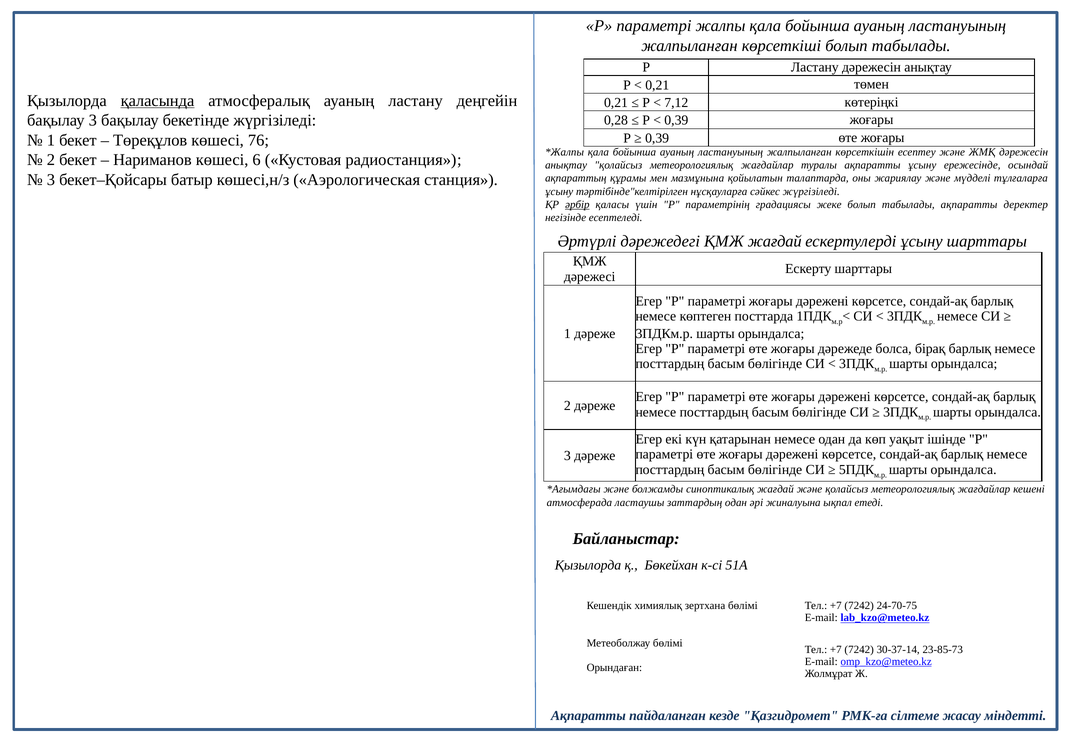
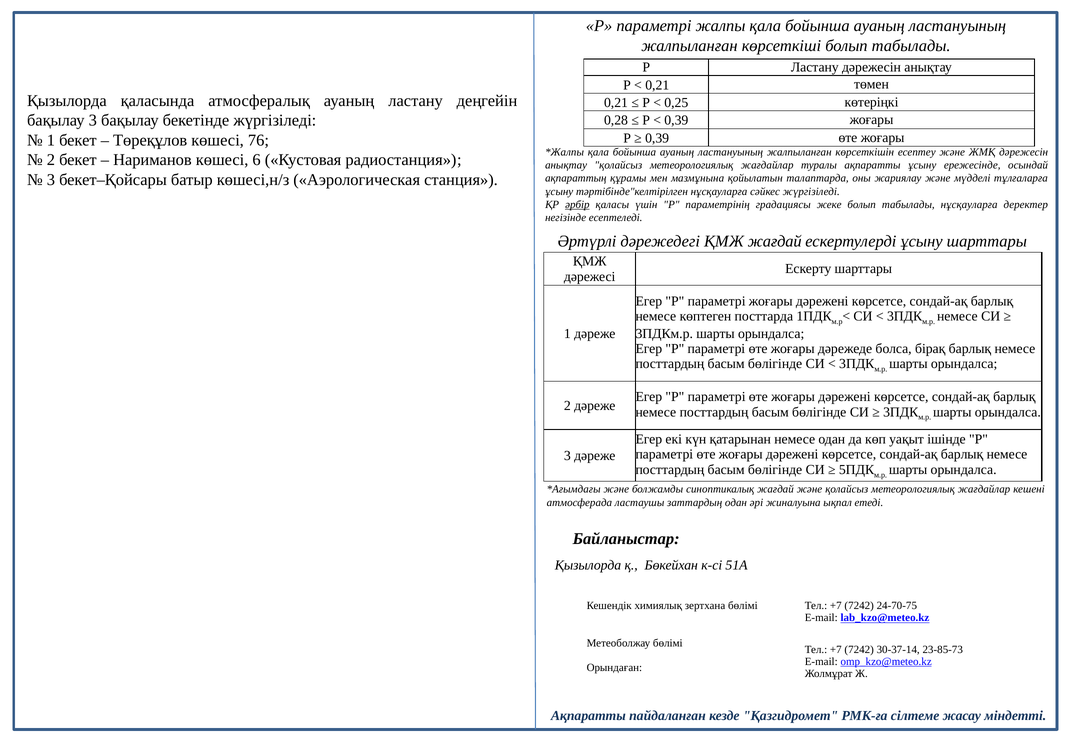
қаласында underline: present -> none
7,12: 7,12 -> 0,25
табылады ақпаратты: ақпаратты -> нұсқауларға
